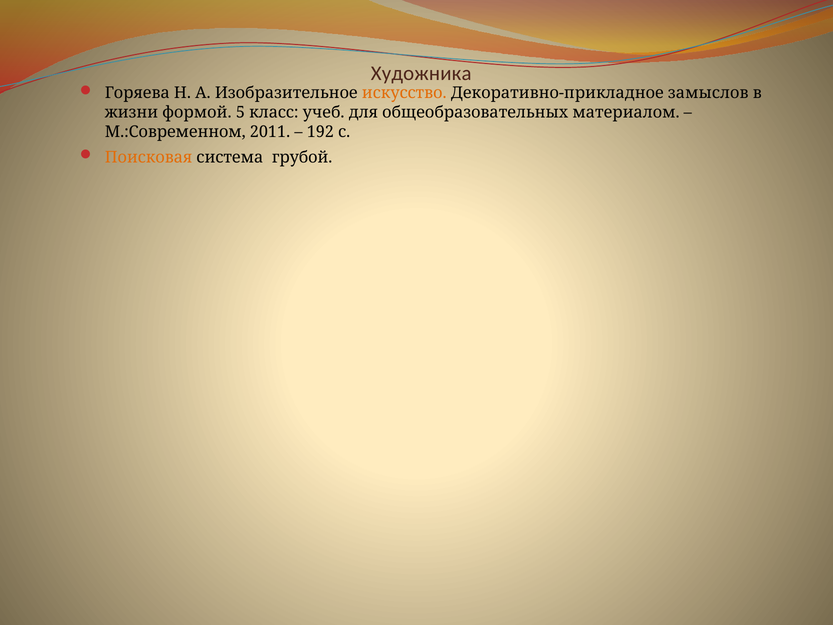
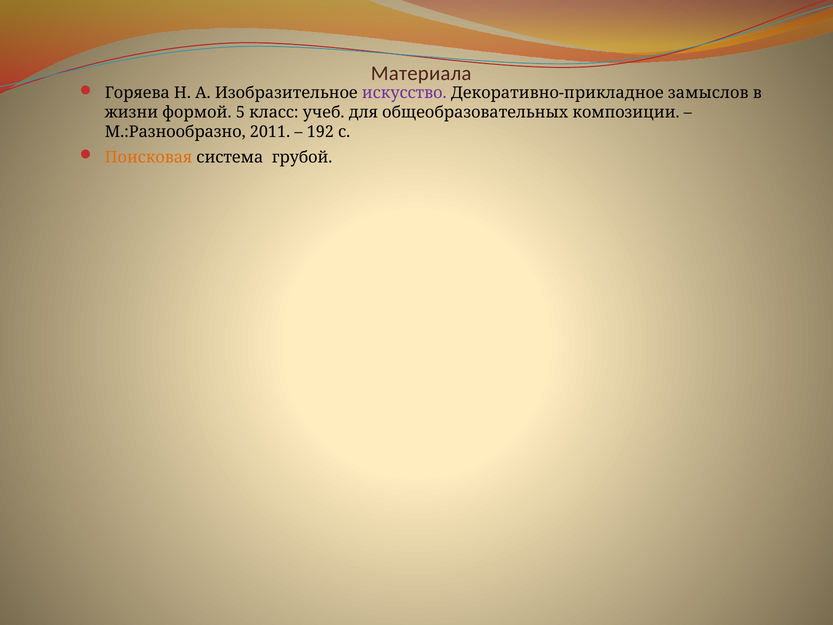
Художника: Художника -> Материала
искусство colour: orange -> purple
материалом: материалом -> композиции
М.:Современном: М.:Современном -> М.:Разнообразно
